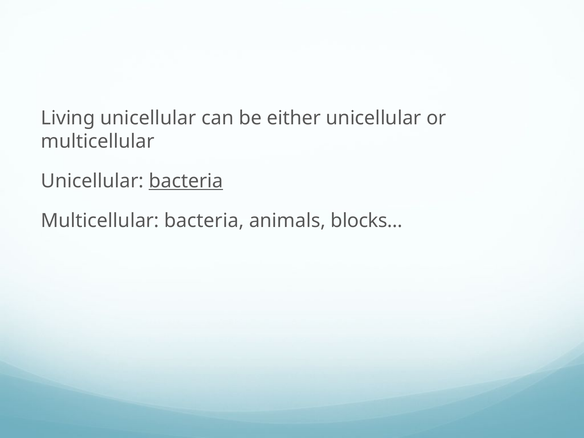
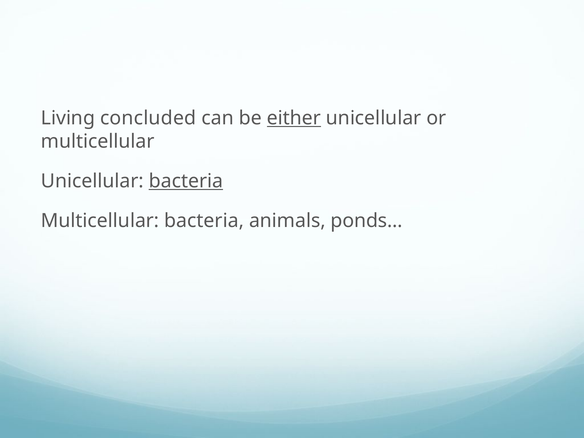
Living unicellular: unicellular -> concluded
either underline: none -> present
blocks…: blocks… -> ponds…
